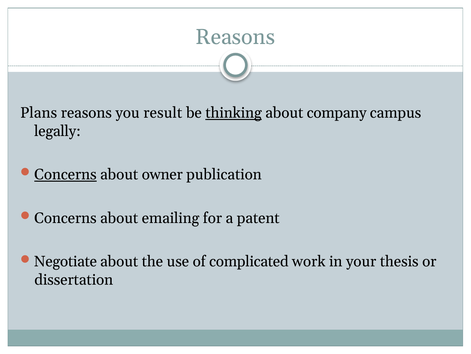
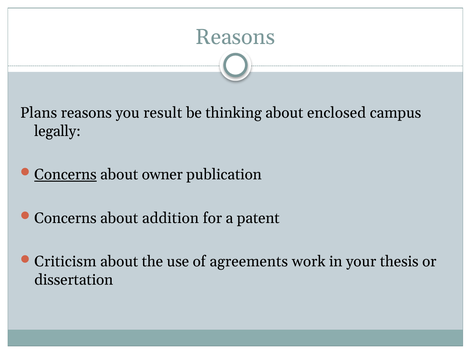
thinking underline: present -> none
company: company -> enclosed
emailing: emailing -> addition
Negotiate: Negotiate -> Criticism
complicated: complicated -> agreements
